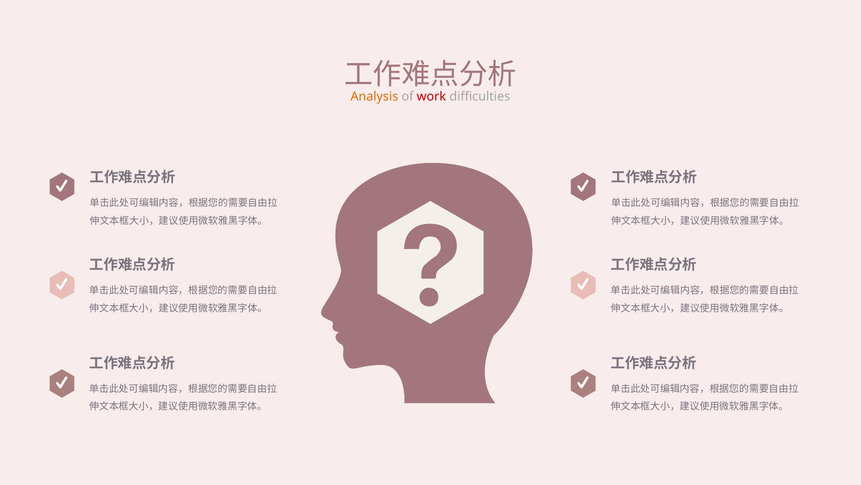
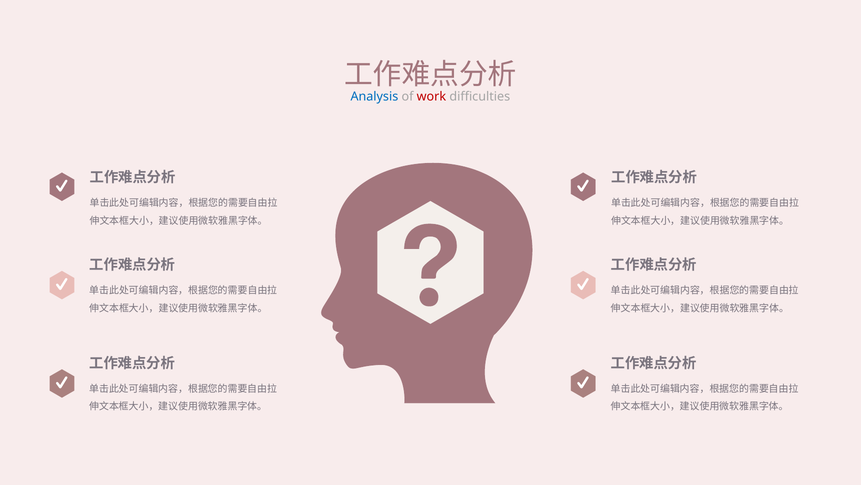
Analysis colour: orange -> blue
